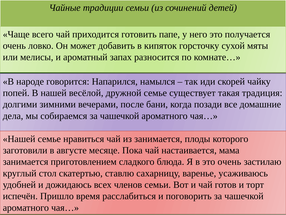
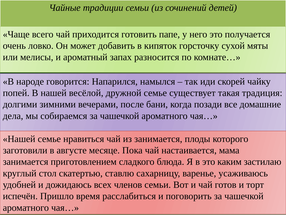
это очень: очень -> каким
